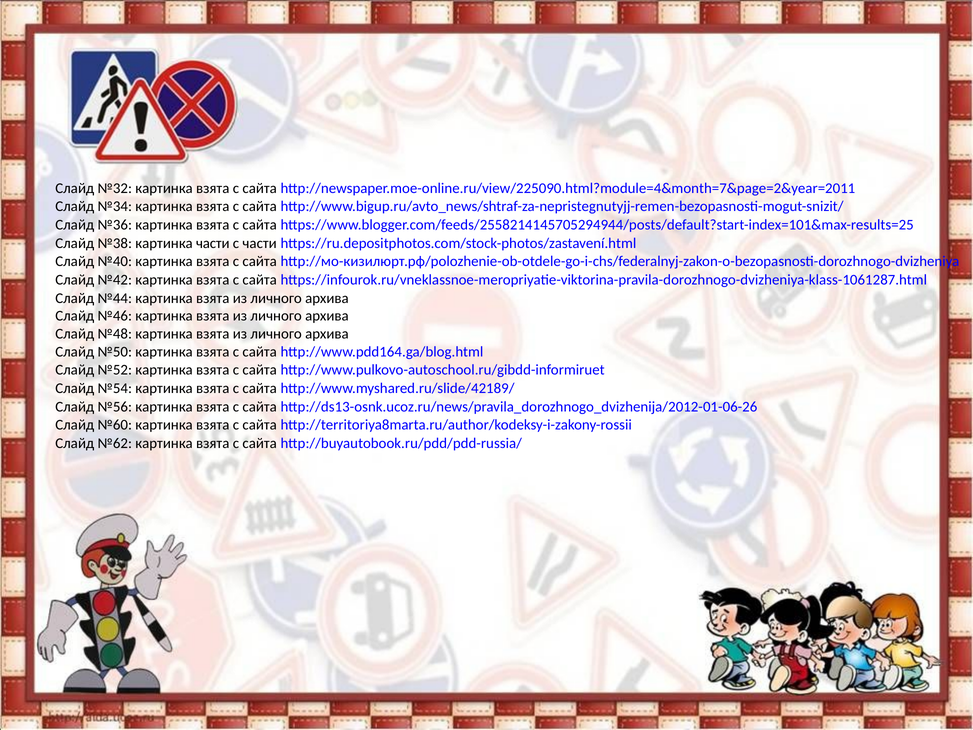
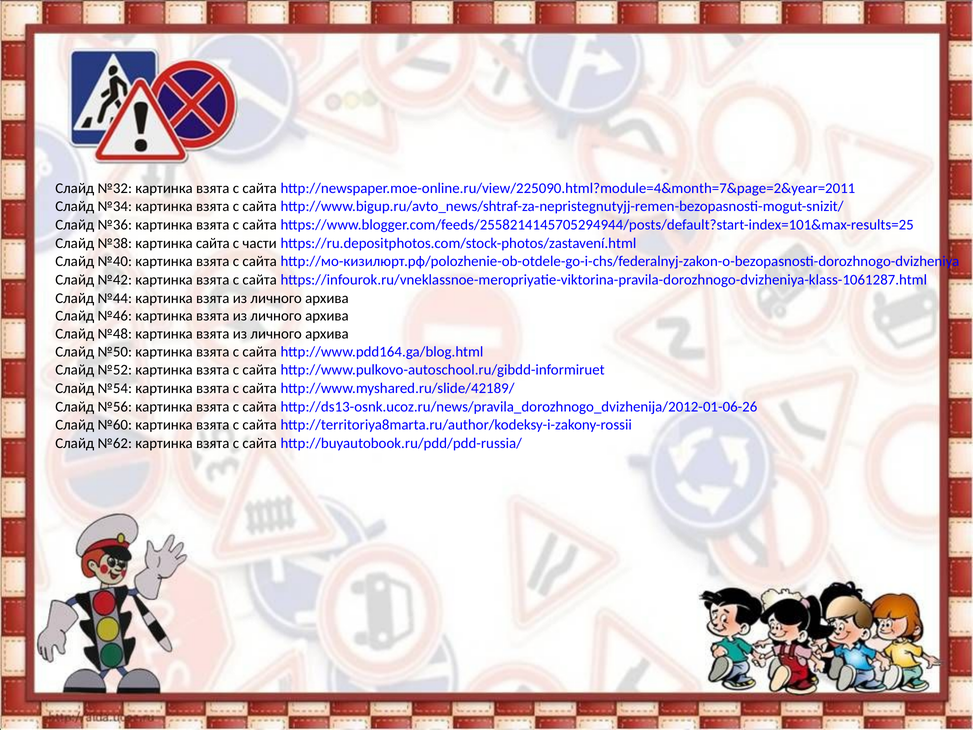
картинка части: части -> сайта
